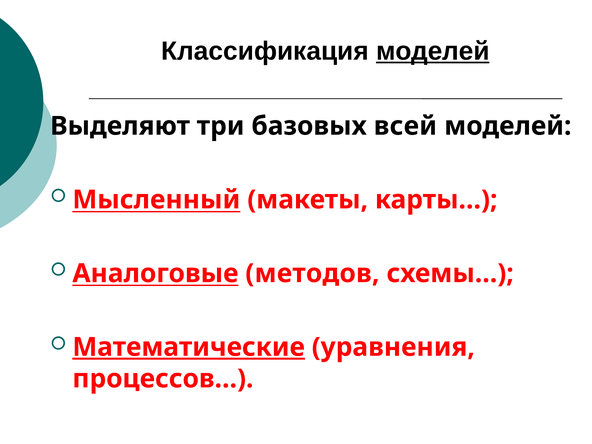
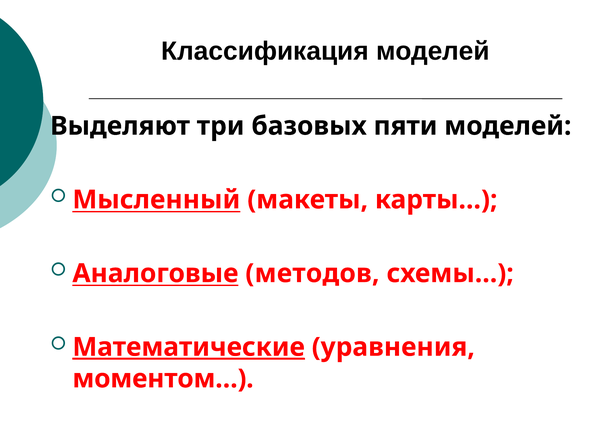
моделей at (433, 51) underline: present -> none
всей: всей -> пяти
процессов…: процессов… -> моментом…
